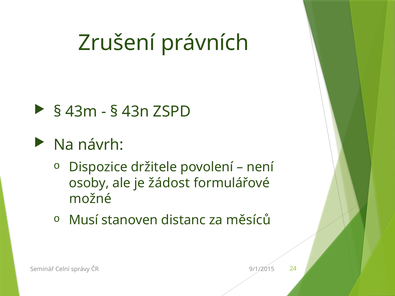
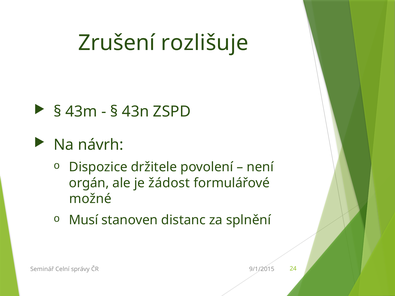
právních: právních -> rozlišuje
osoby: osoby -> orgán
měsíců: měsíců -> splnění
